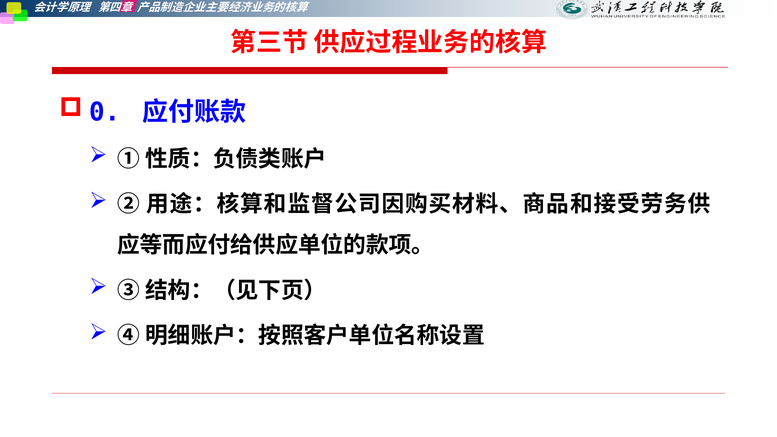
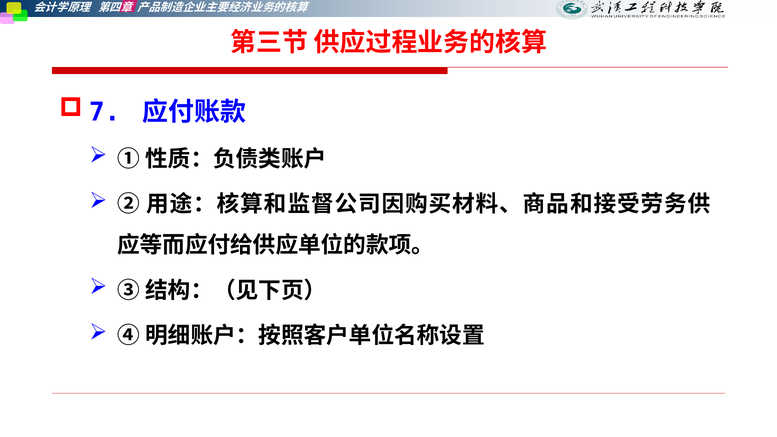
0: 0 -> 7
